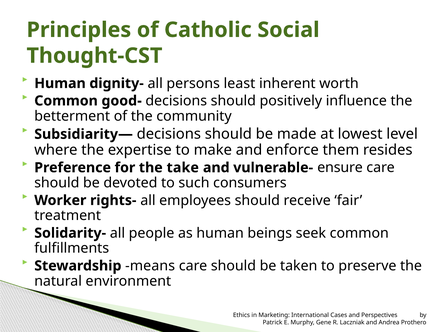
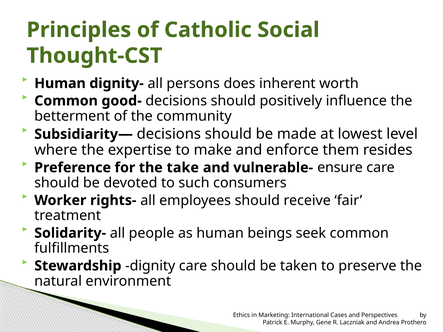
least: least -> does
means: means -> dignity
